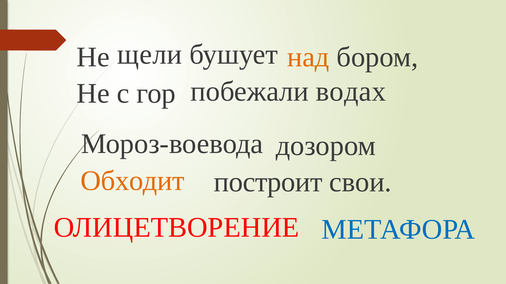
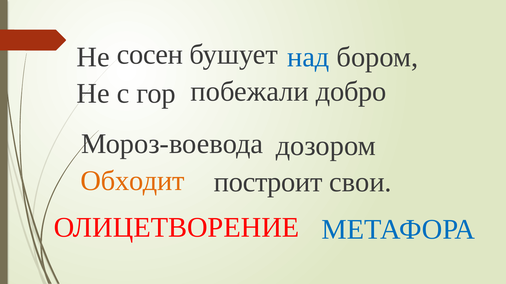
щели: щели -> сосен
над colour: orange -> blue
водах: водах -> добро
